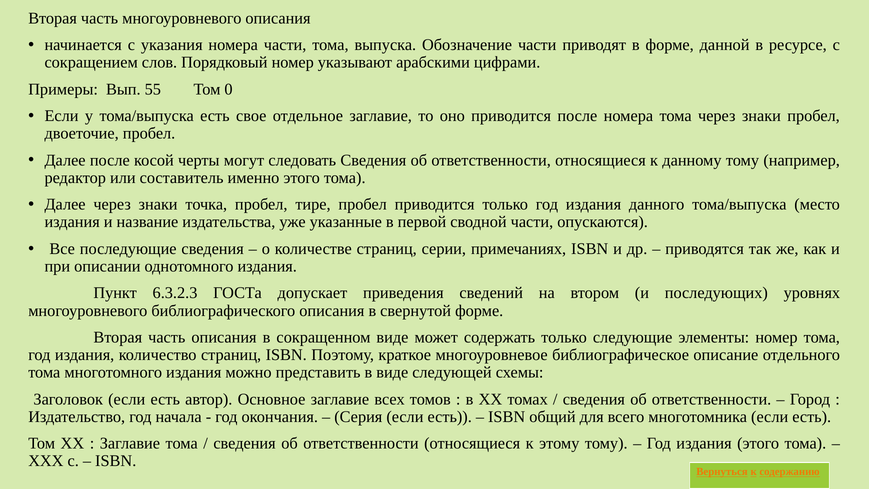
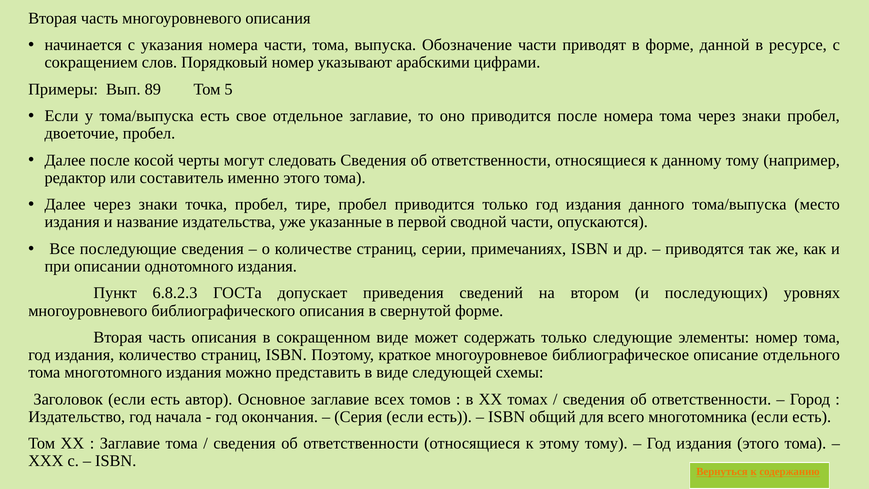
55: 55 -> 89
0: 0 -> 5
6.3.2.3: 6.3.2.3 -> 6.8.2.3
